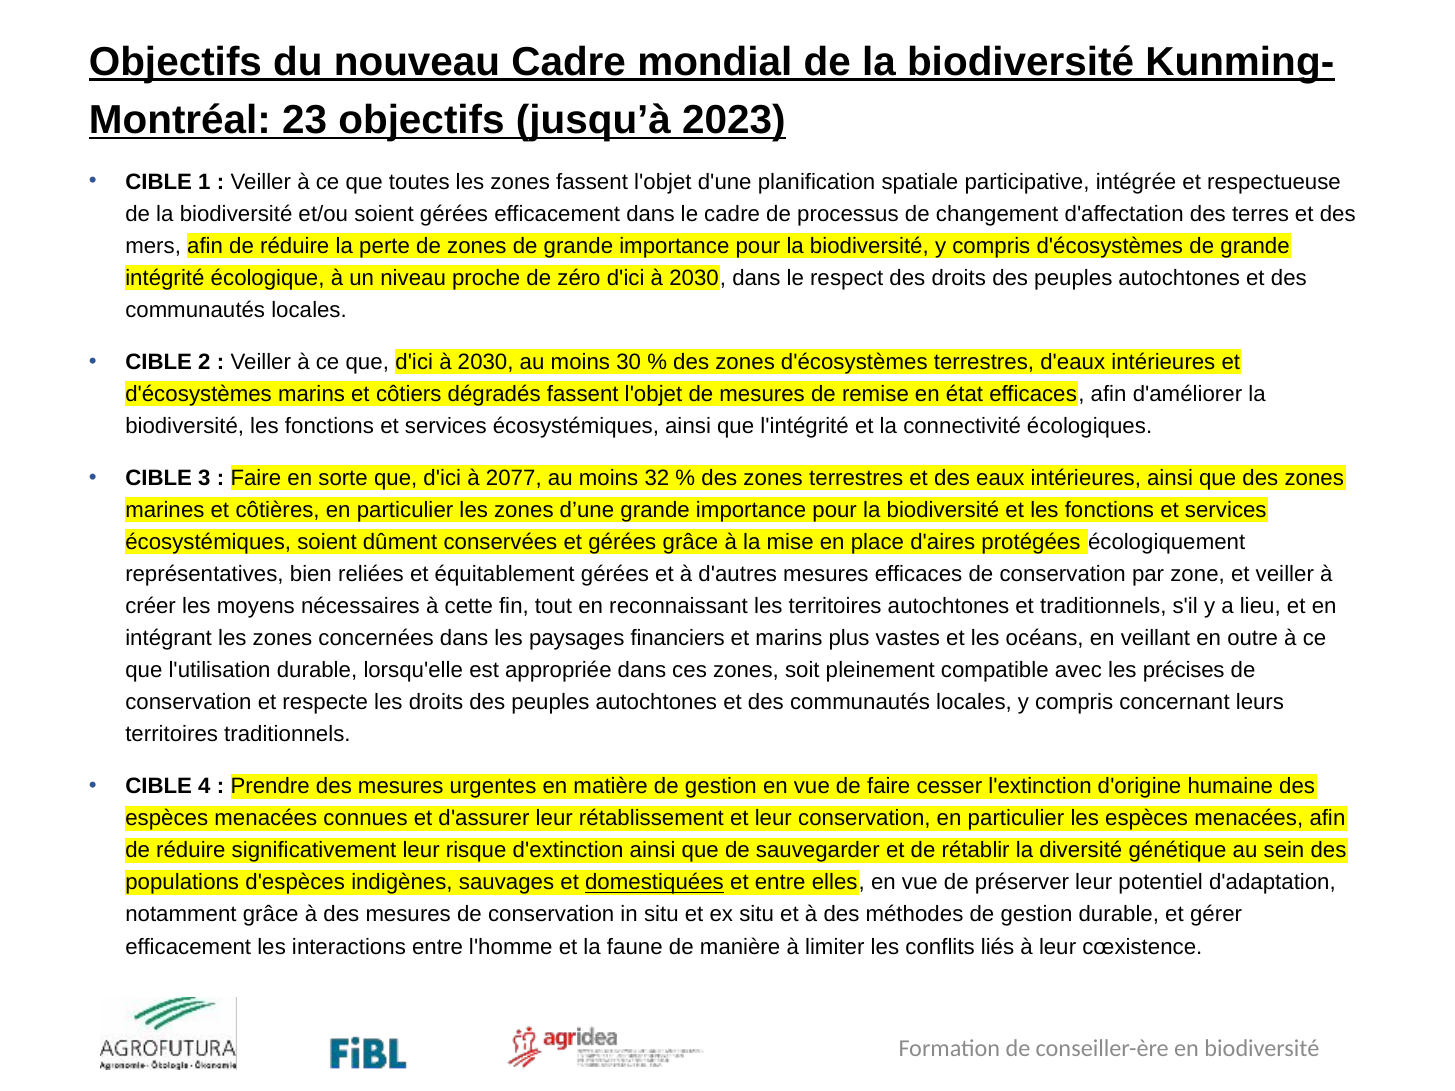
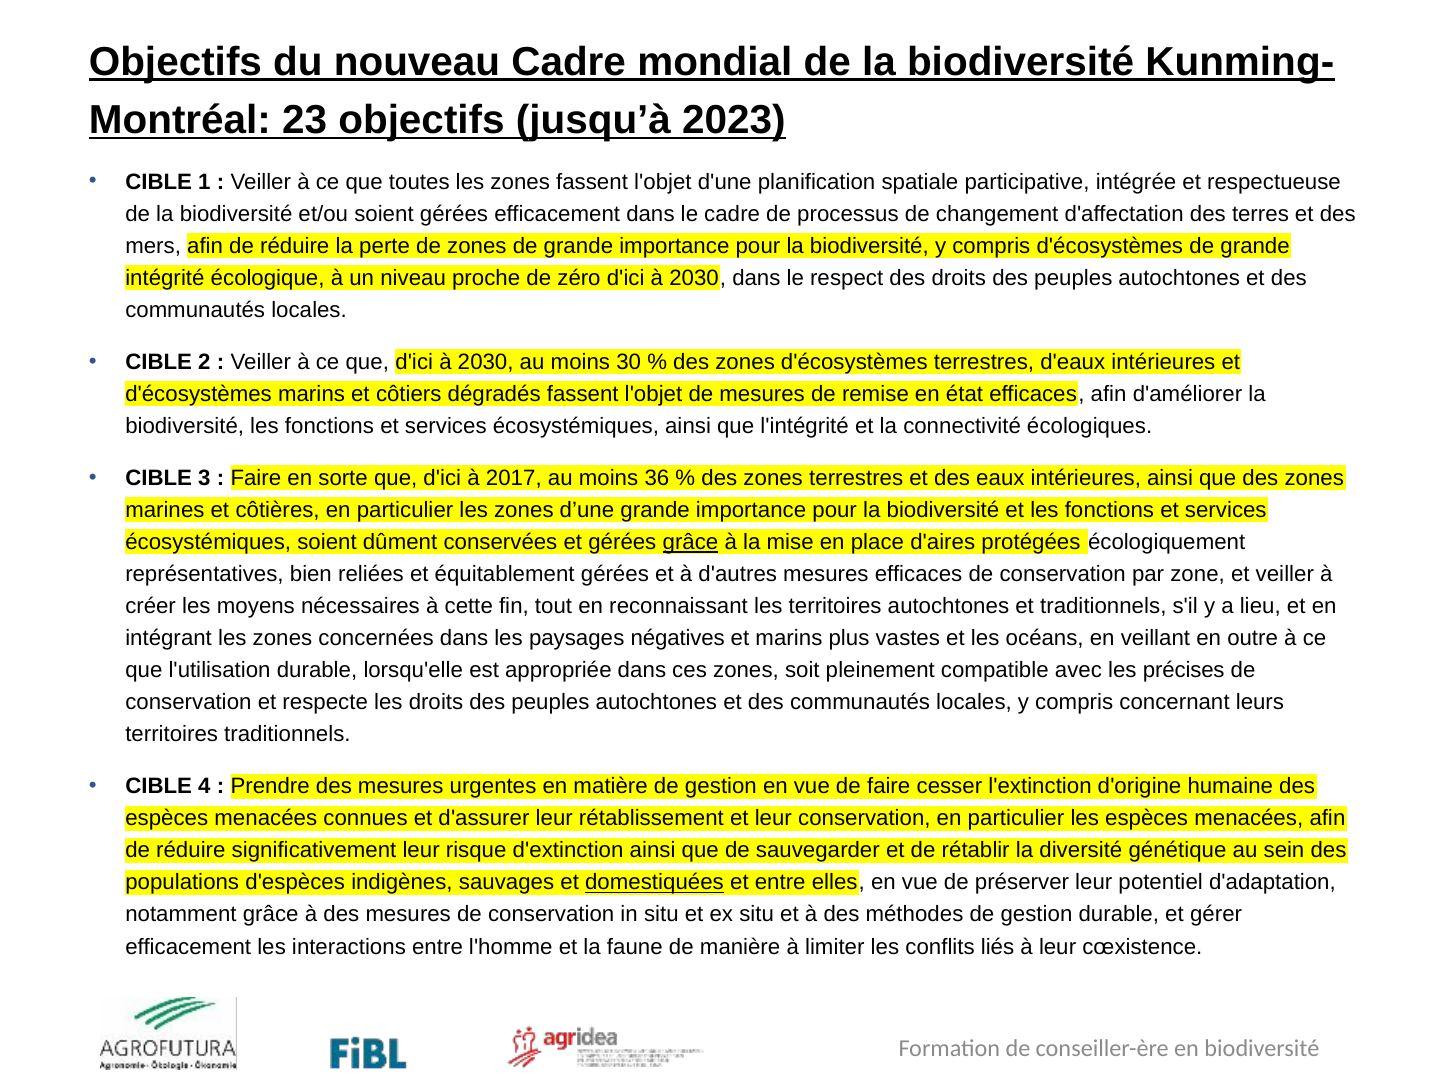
2077: 2077 -> 2017
32: 32 -> 36
grâce at (690, 542) underline: none -> present
financiers: financiers -> négatives
